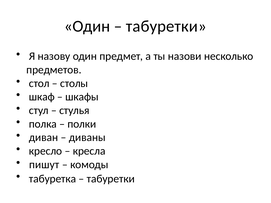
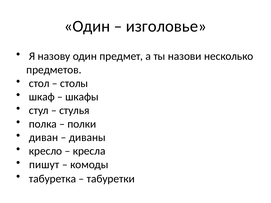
табуретки at (166, 26): табуретки -> изголовье
